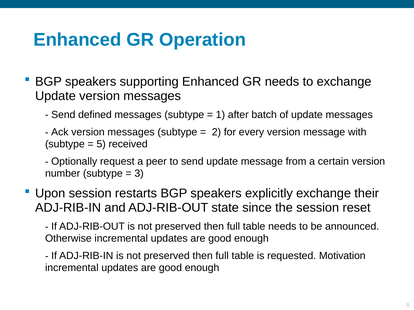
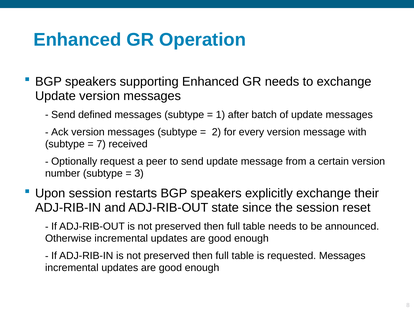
5: 5 -> 7
requested Motivation: Motivation -> Messages
